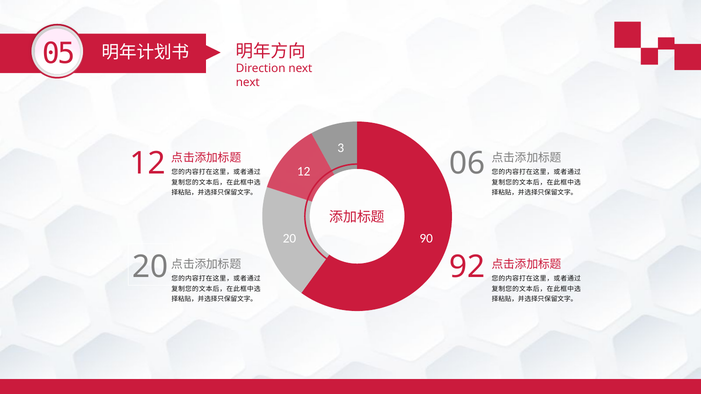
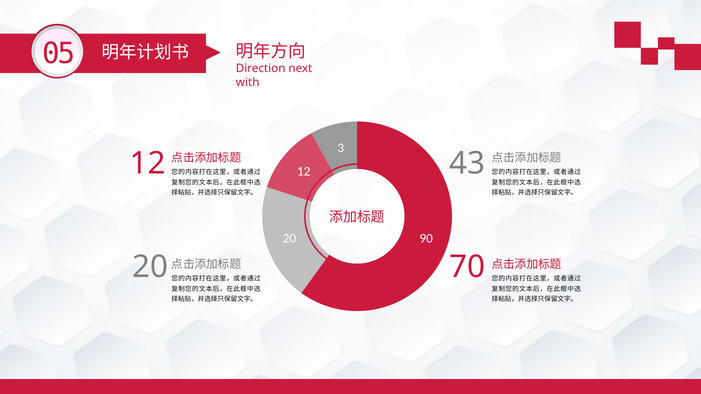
next at (248, 82): next -> with
06: 06 -> 43
92: 92 -> 70
